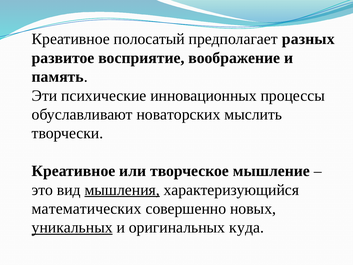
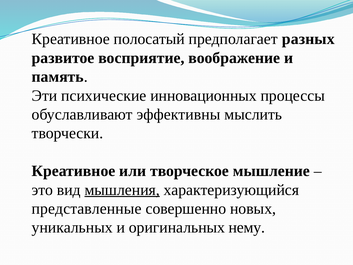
новаторских: новаторских -> эффективны
математических: математических -> представленные
уникальных underline: present -> none
куда: куда -> нему
